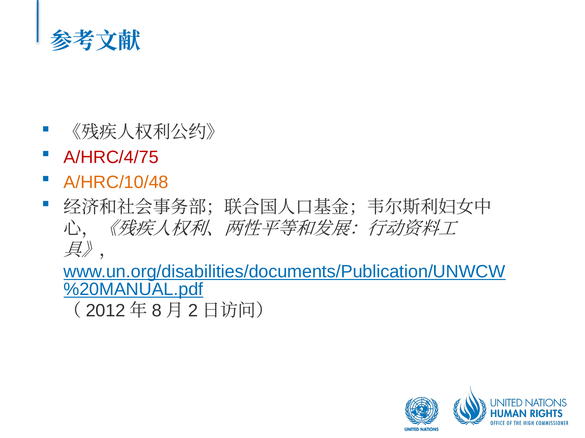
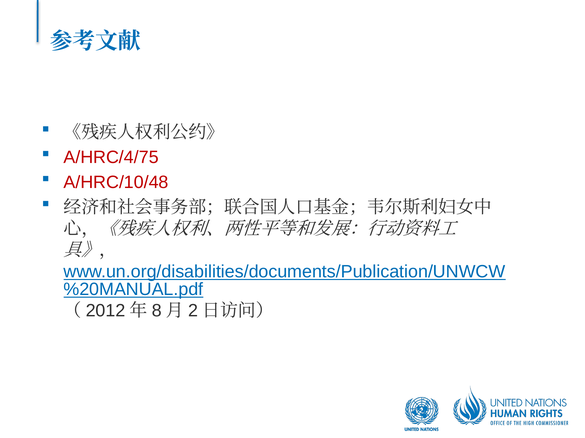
A/HRC/10/48 colour: orange -> red
